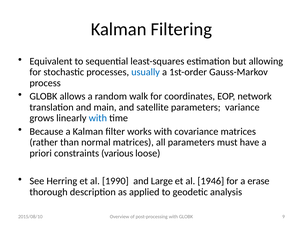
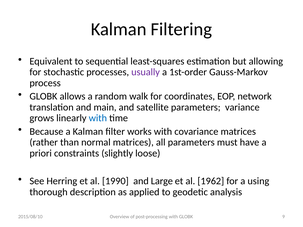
usually colour: blue -> purple
various: various -> slightly
1946: 1946 -> 1962
erase: erase -> using
